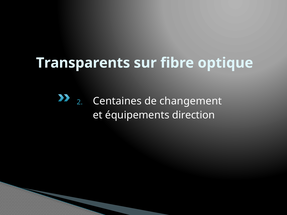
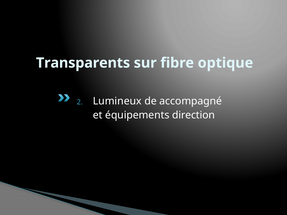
Centaines: Centaines -> Lumineux
changement: changement -> accompagné
